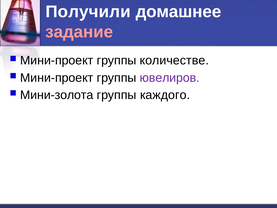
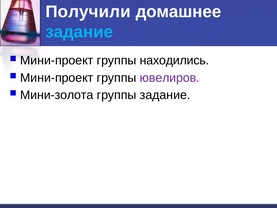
задание at (79, 32) colour: pink -> light blue
количестве: количестве -> находились
группы каждого: каждого -> задание
